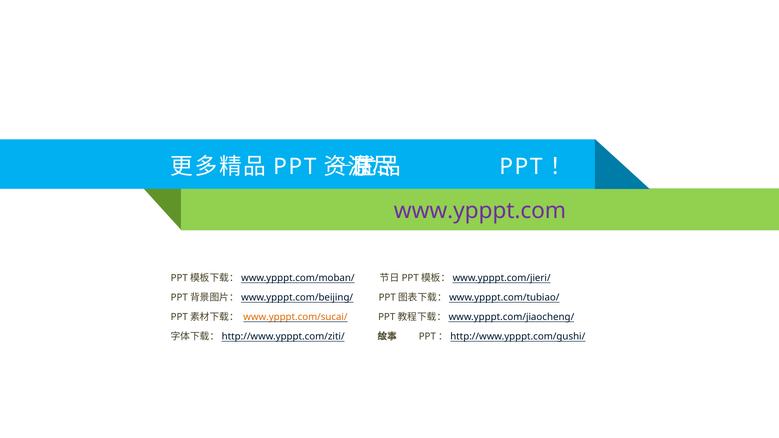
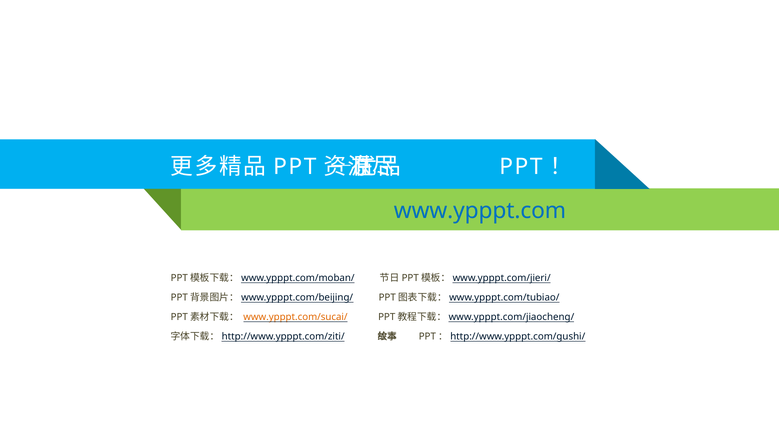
www.ypppt.com colour: purple -> blue
